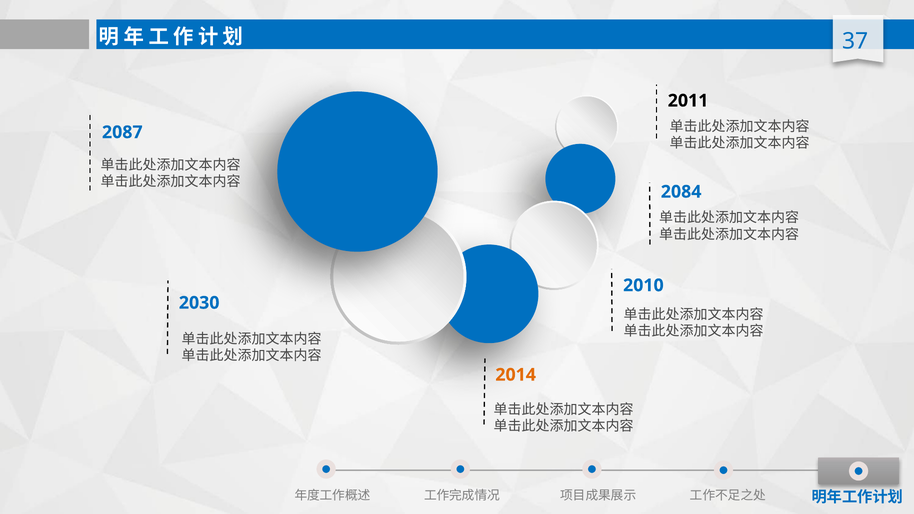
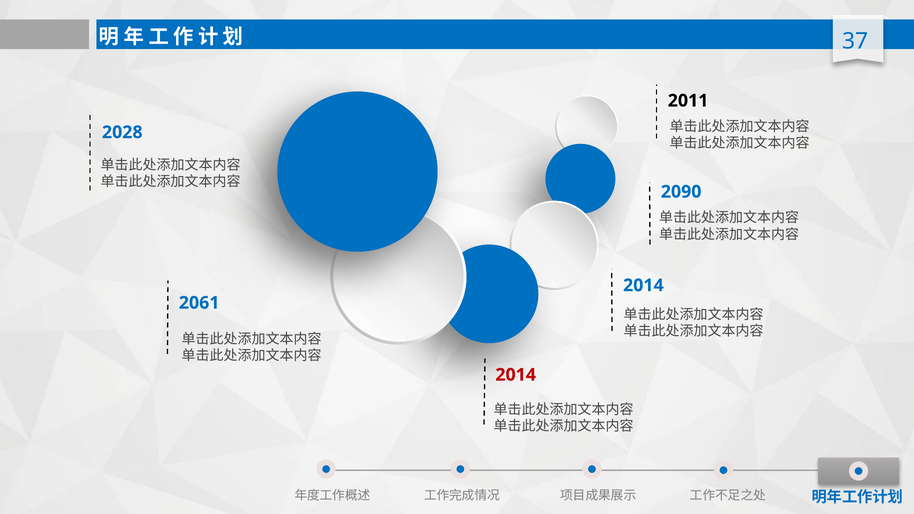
2087: 2087 -> 2028
2084: 2084 -> 2090
2010 at (643, 285): 2010 -> 2014
2030: 2030 -> 2061
2014 at (516, 375) colour: orange -> red
